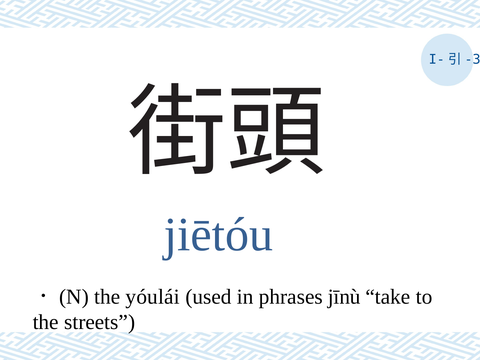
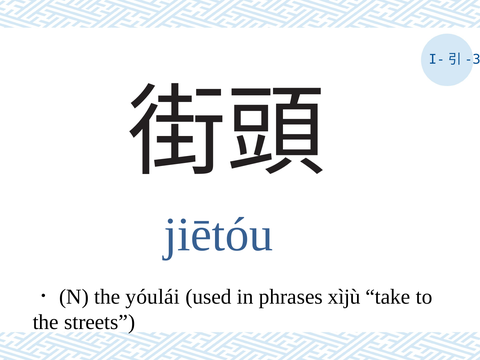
jīnù: jīnù -> xìjù
